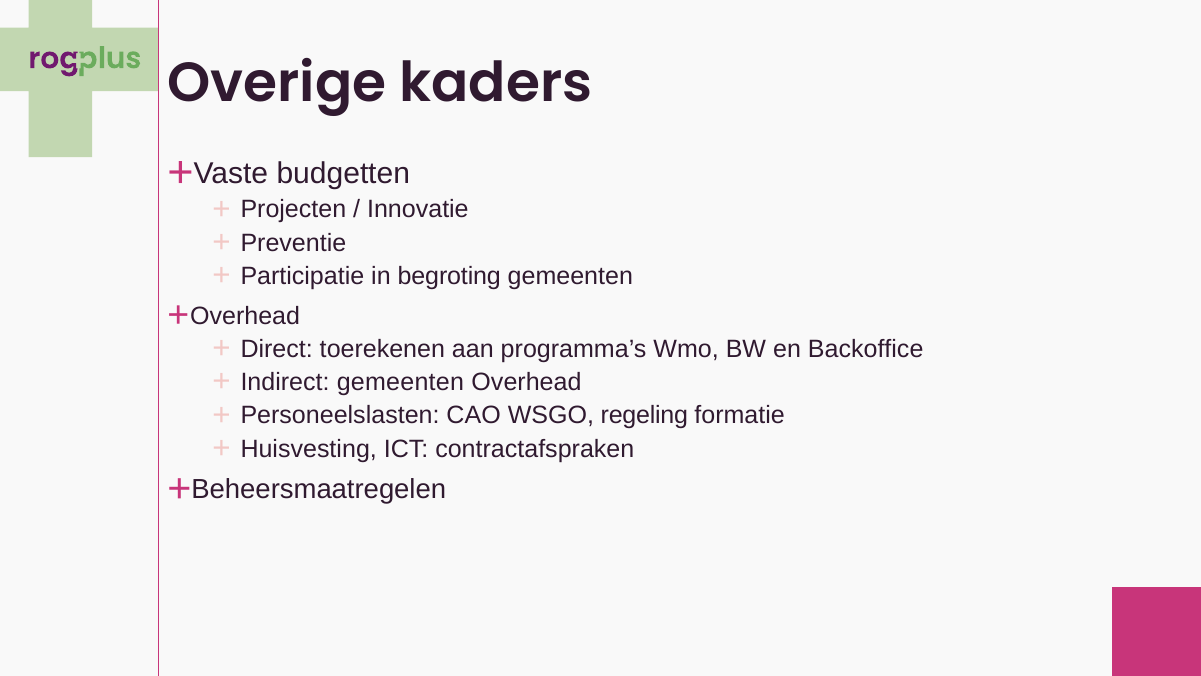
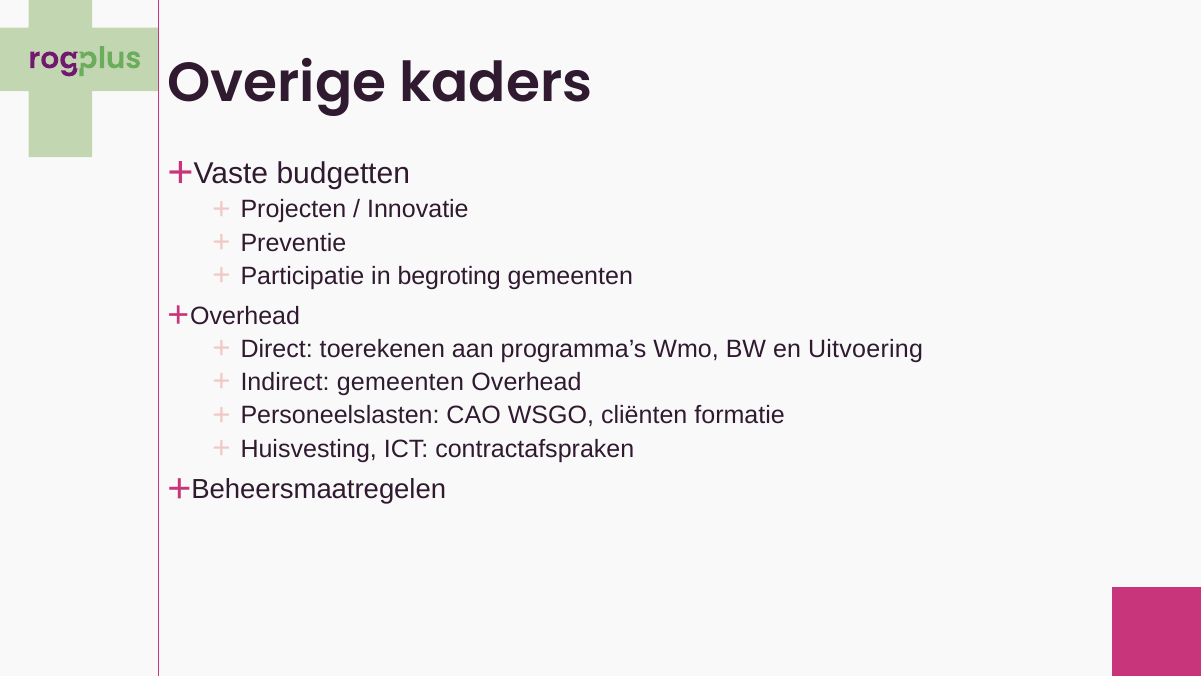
Backoffice: Backoffice -> Uitvoering
regeling: regeling -> cliënten
